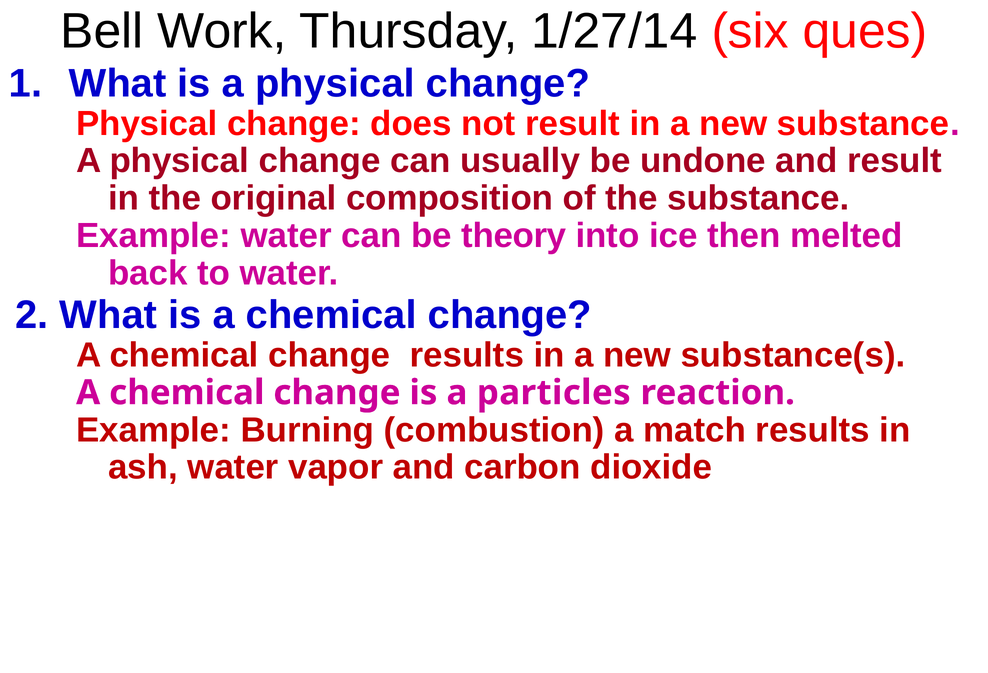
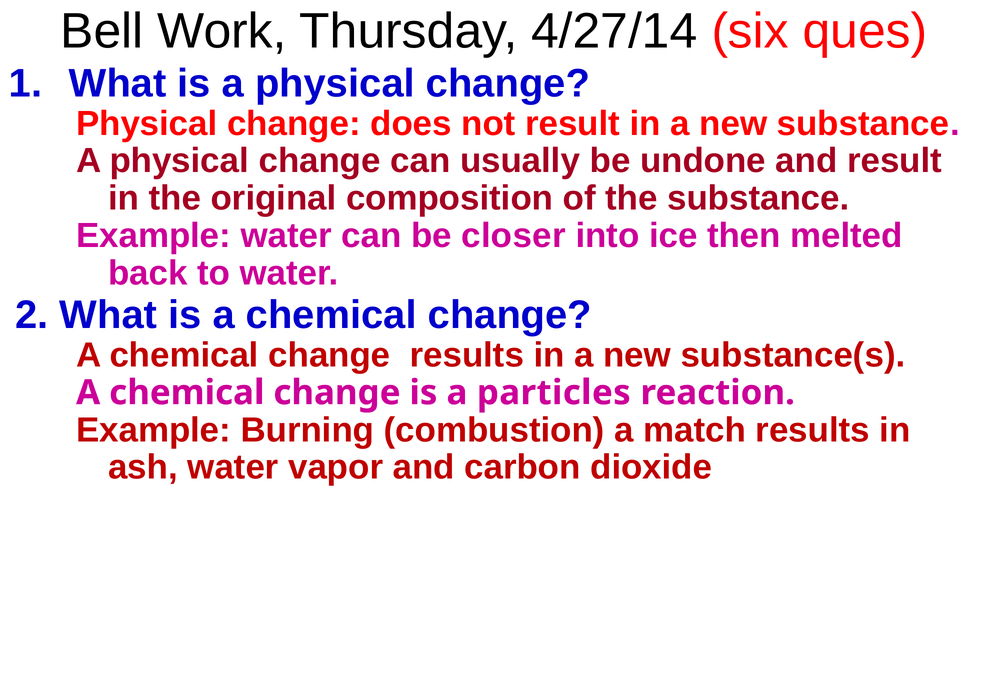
1/27/14: 1/27/14 -> 4/27/14
theory: theory -> closer
